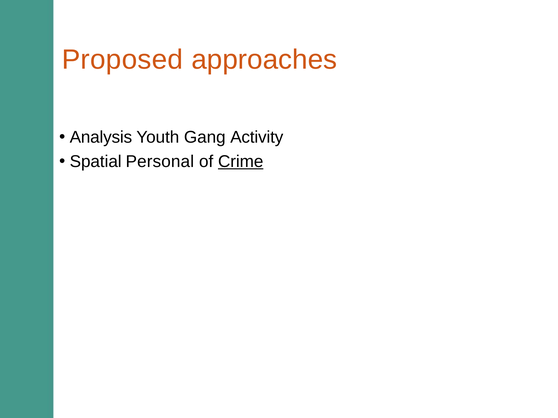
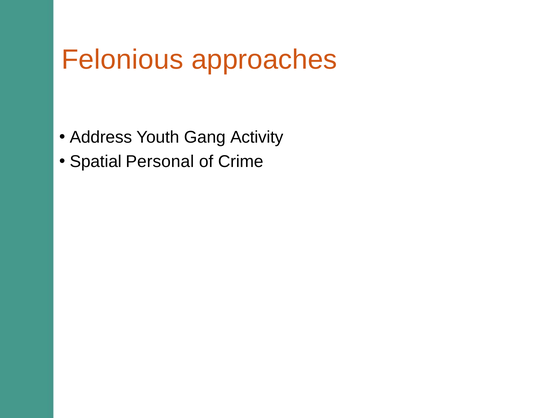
Proposed: Proposed -> Felonious
Analysis: Analysis -> Address
Crime underline: present -> none
